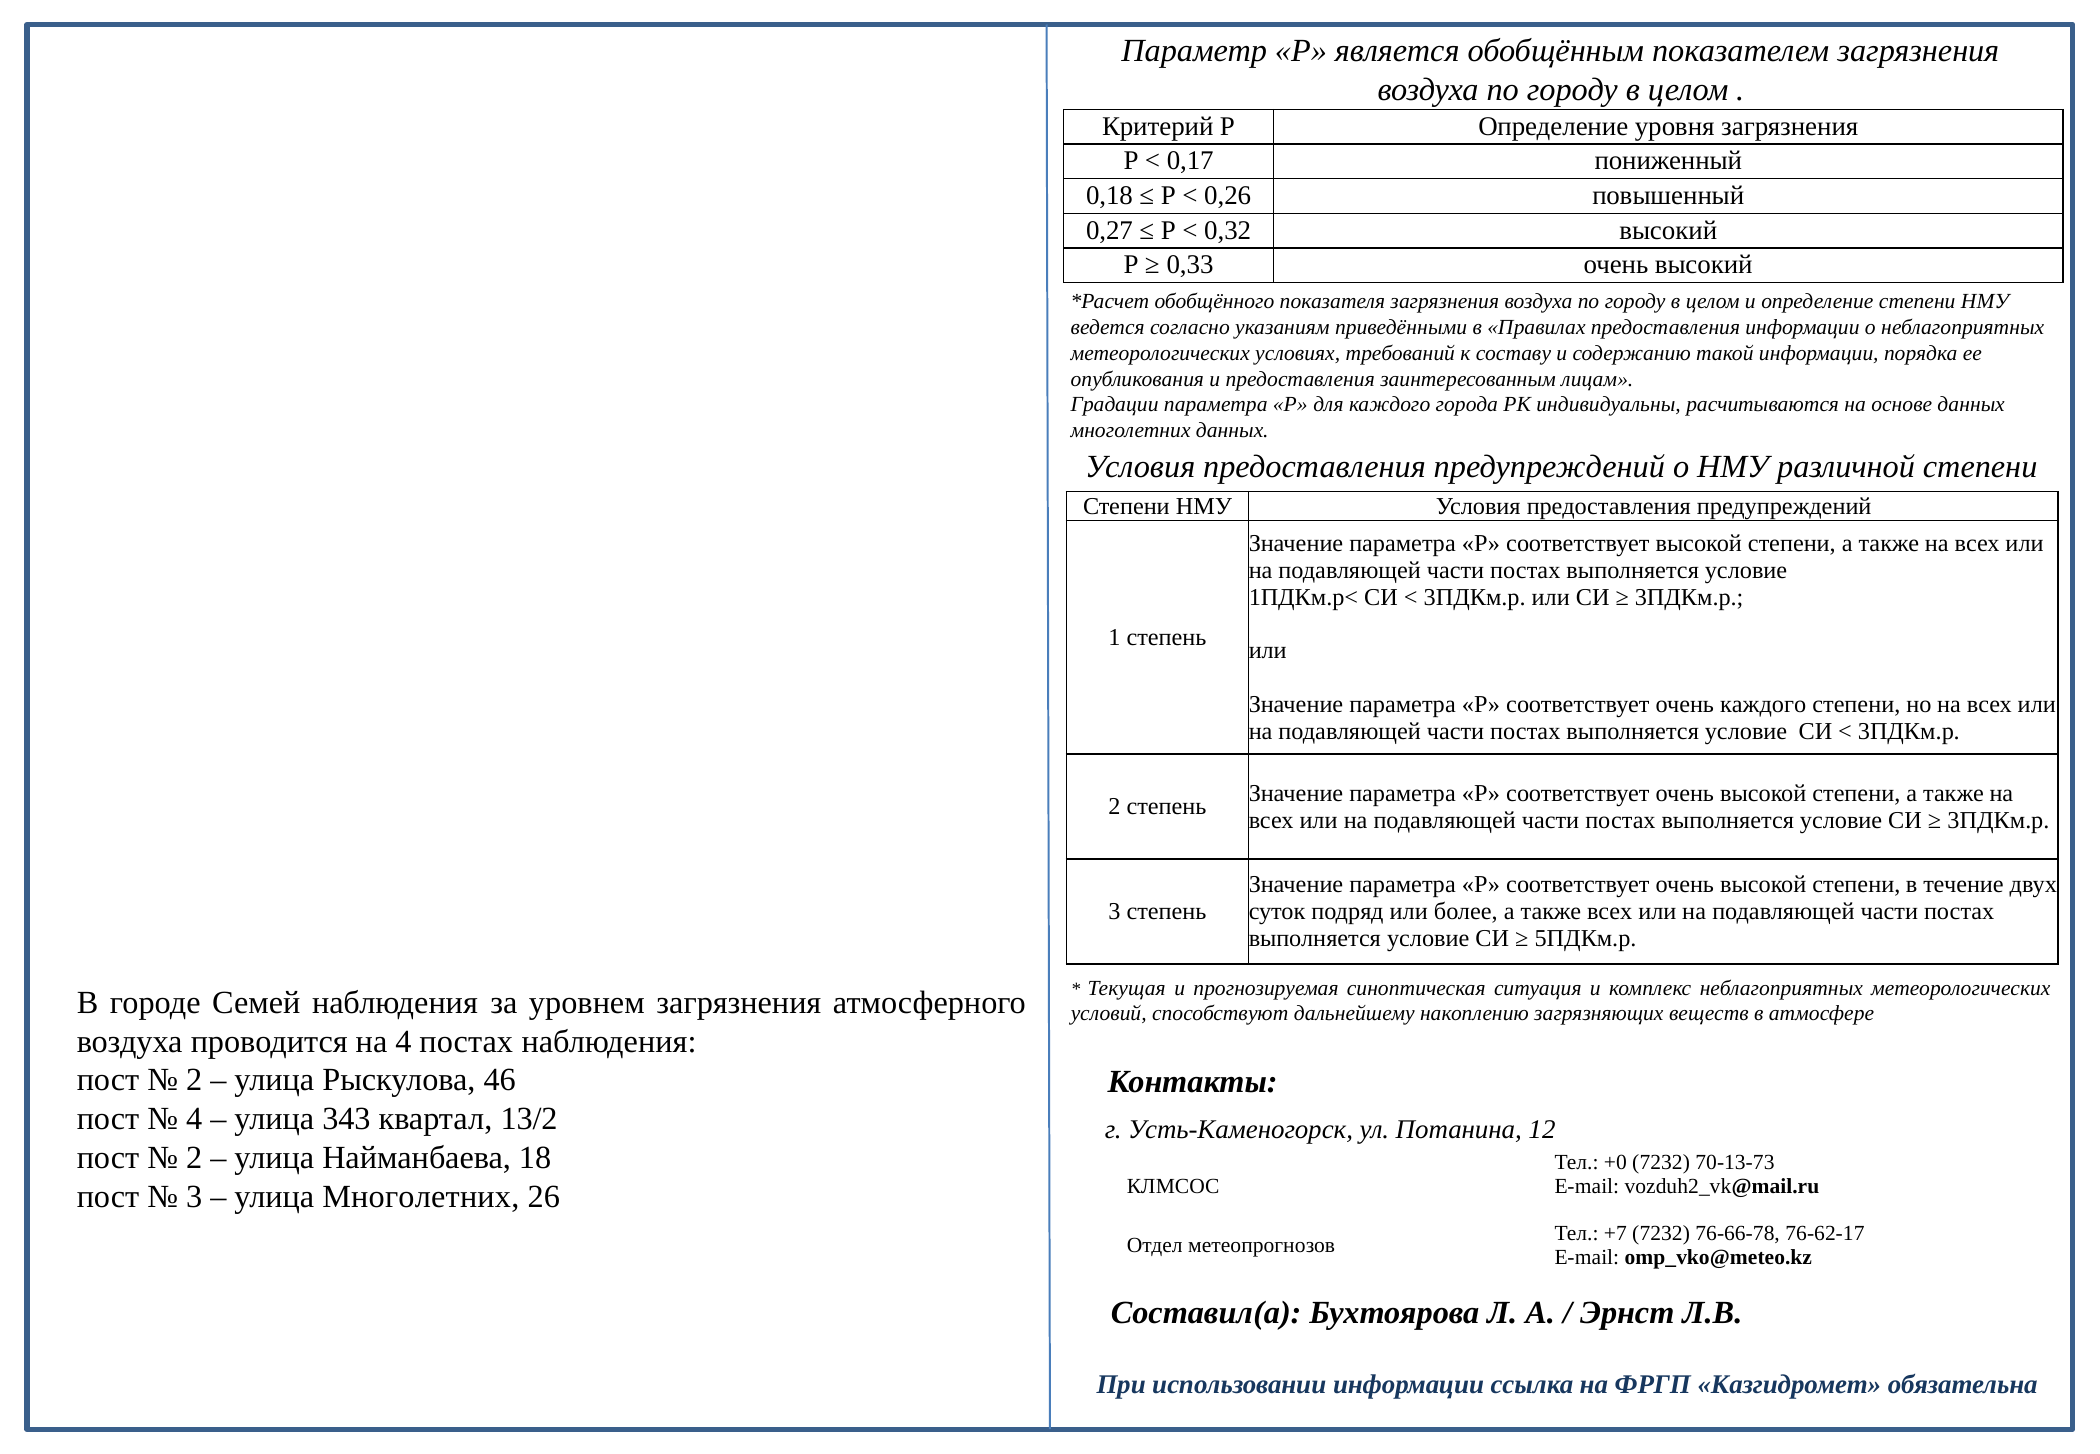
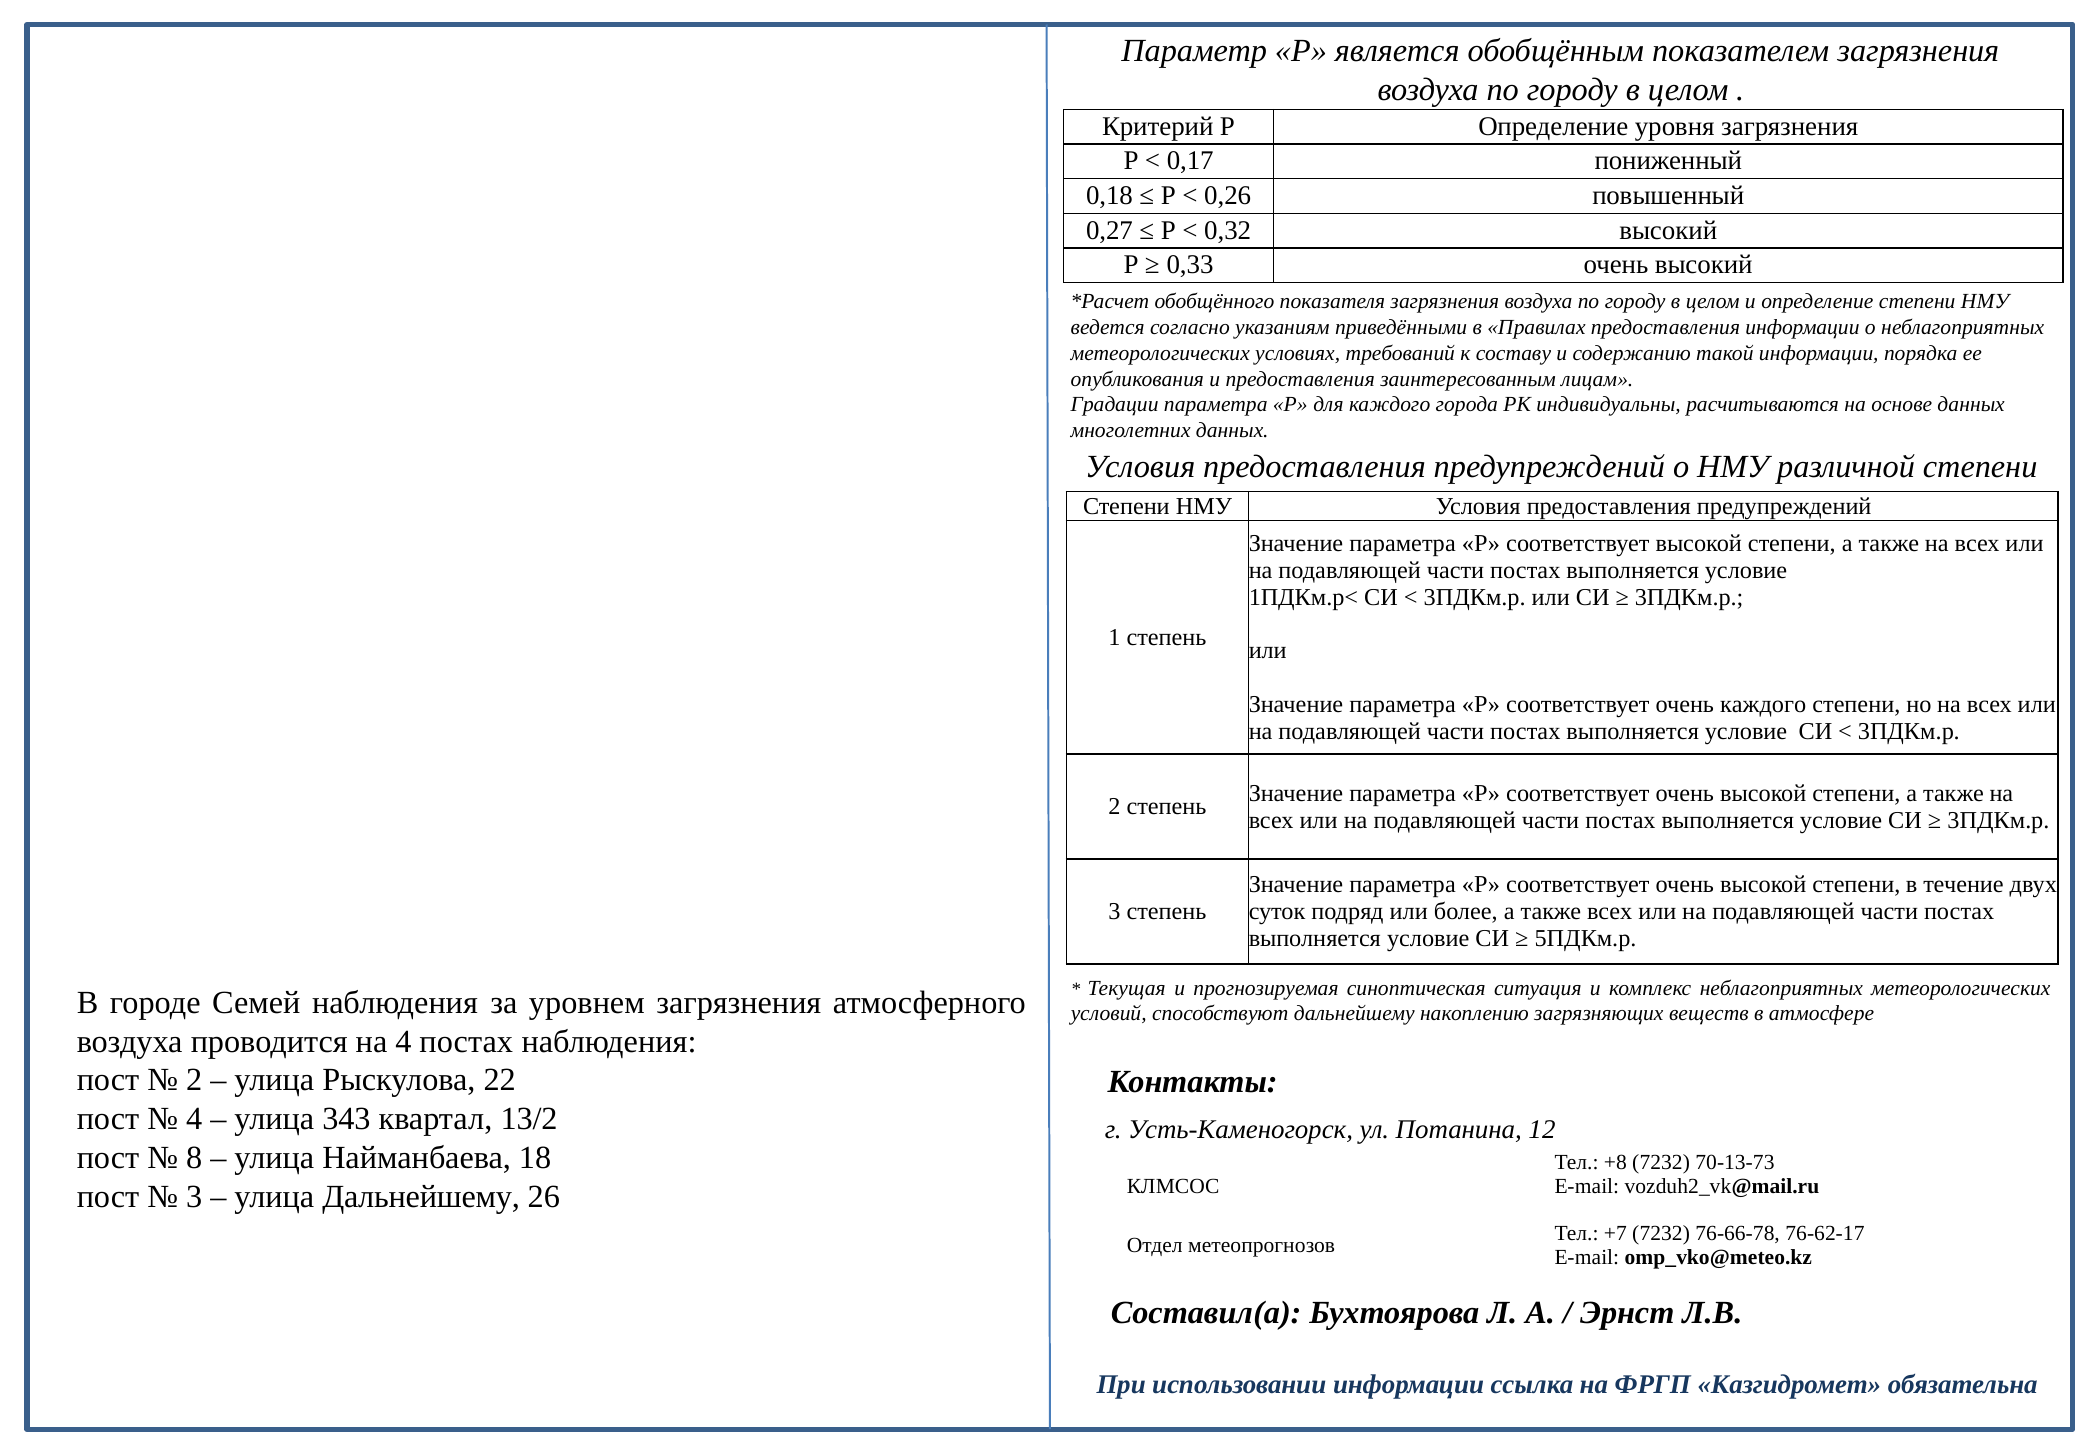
46: 46 -> 22
2 at (194, 1158): 2 -> 8
+0: +0 -> +8
улица Многолетних: Многолетних -> Дальнейшему
